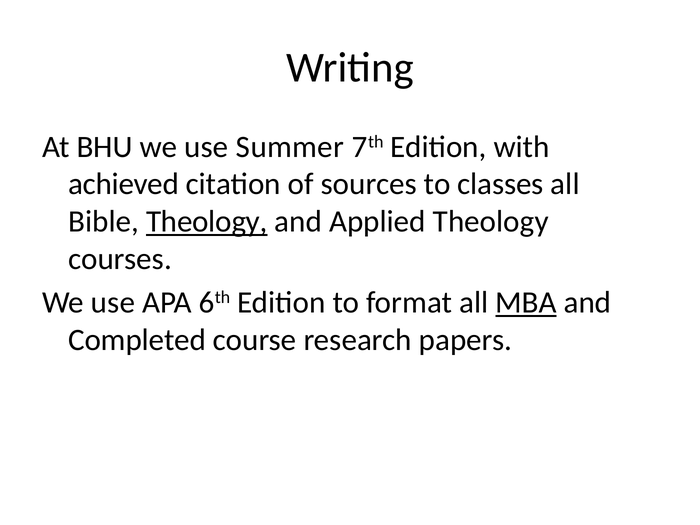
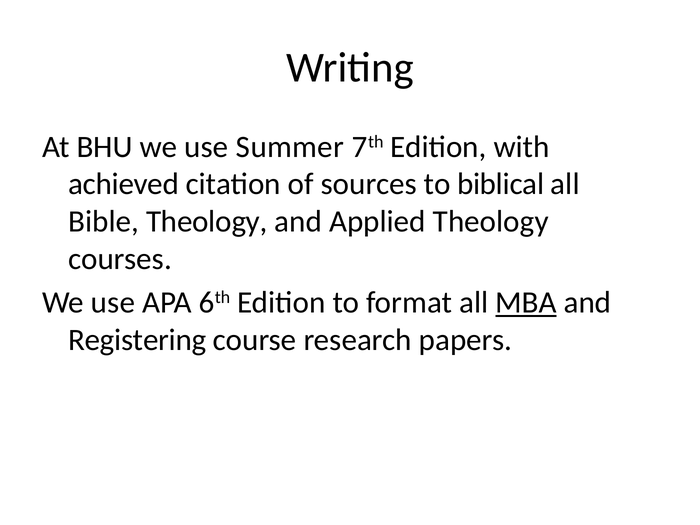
classes: classes -> biblical
Theology at (207, 222) underline: present -> none
Completed: Completed -> Registering
